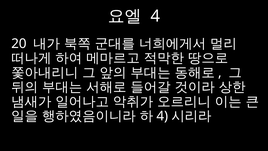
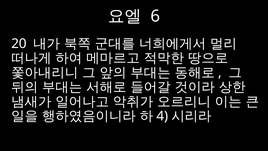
4 at (155, 16): 4 -> 6
